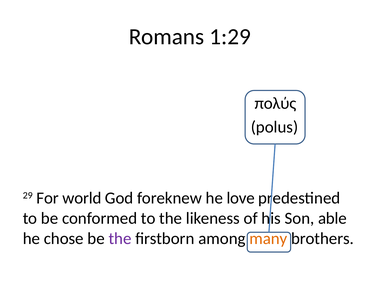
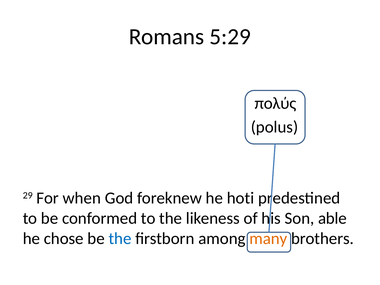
1:29: 1:29 -> 5:29
world: world -> when
love: love -> hoti
the at (120, 239) colour: purple -> blue
